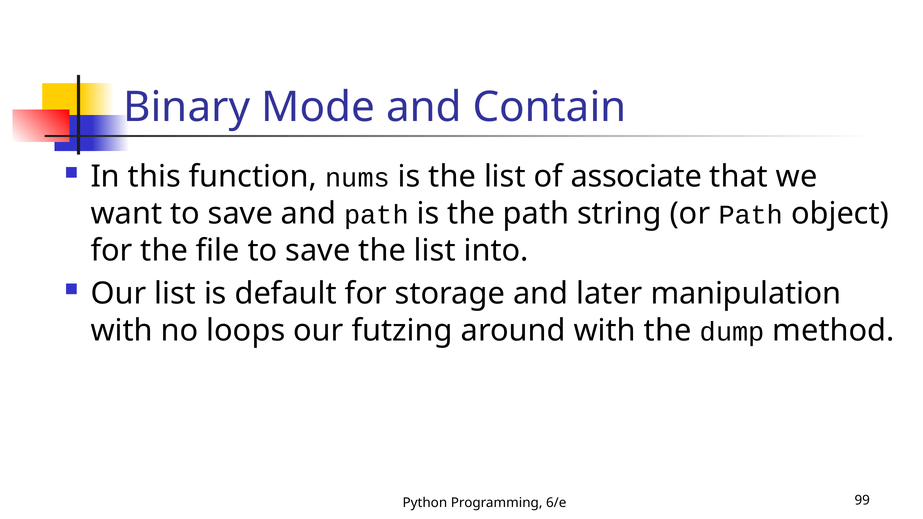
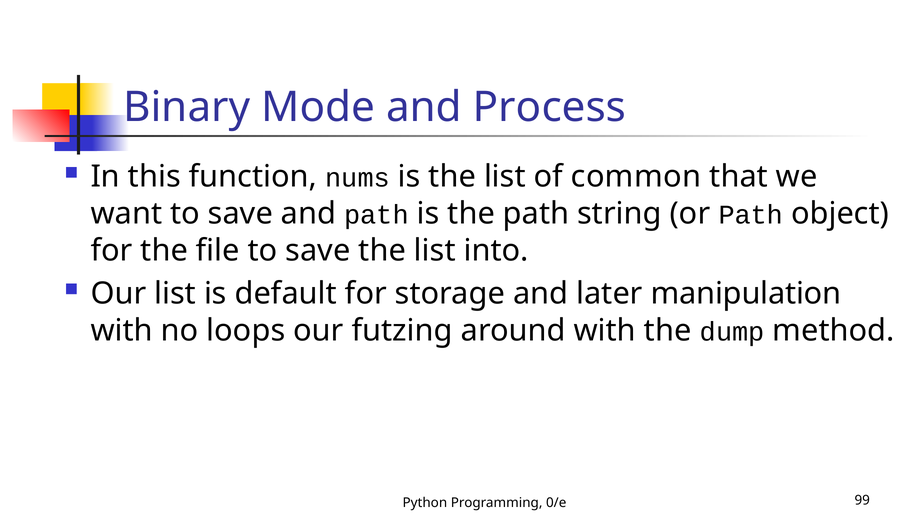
Contain: Contain -> Process
associate: associate -> common
6/e: 6/e -> 0/e
